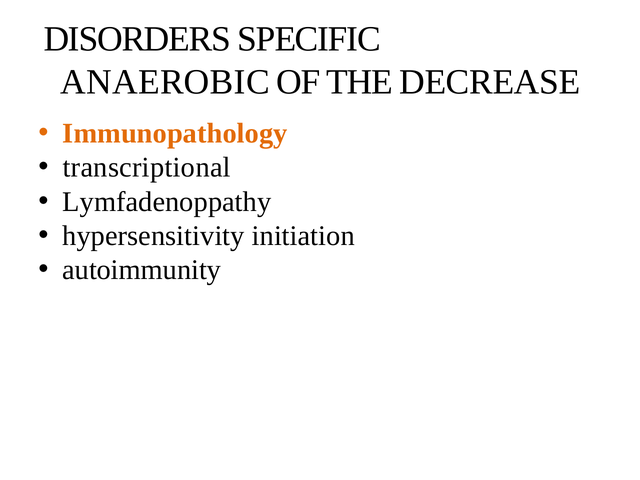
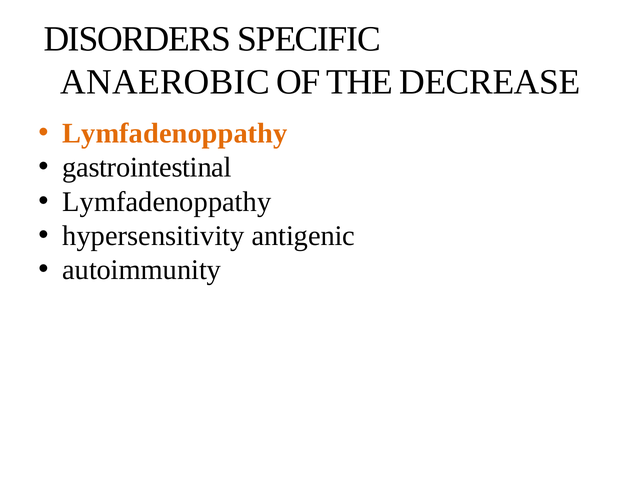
Immunopathology at (175, 133): Immunopathology -> Lymfadenoppathy
transcriptional: transcriptional -> gastrointestinal
initiation: initiation -> antigenic
